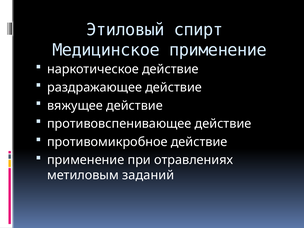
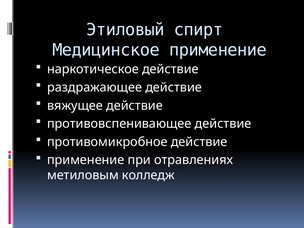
заданий: заданий -> колледж
